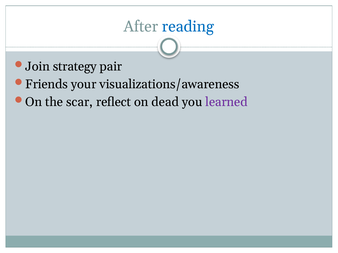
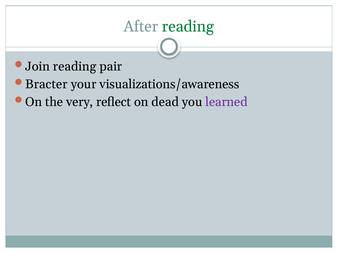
reading at (188, 27) colour: blue -> green
Join strategy: strategy -> reading
Friends: Friends -> Bracter
scar: scar -> very
